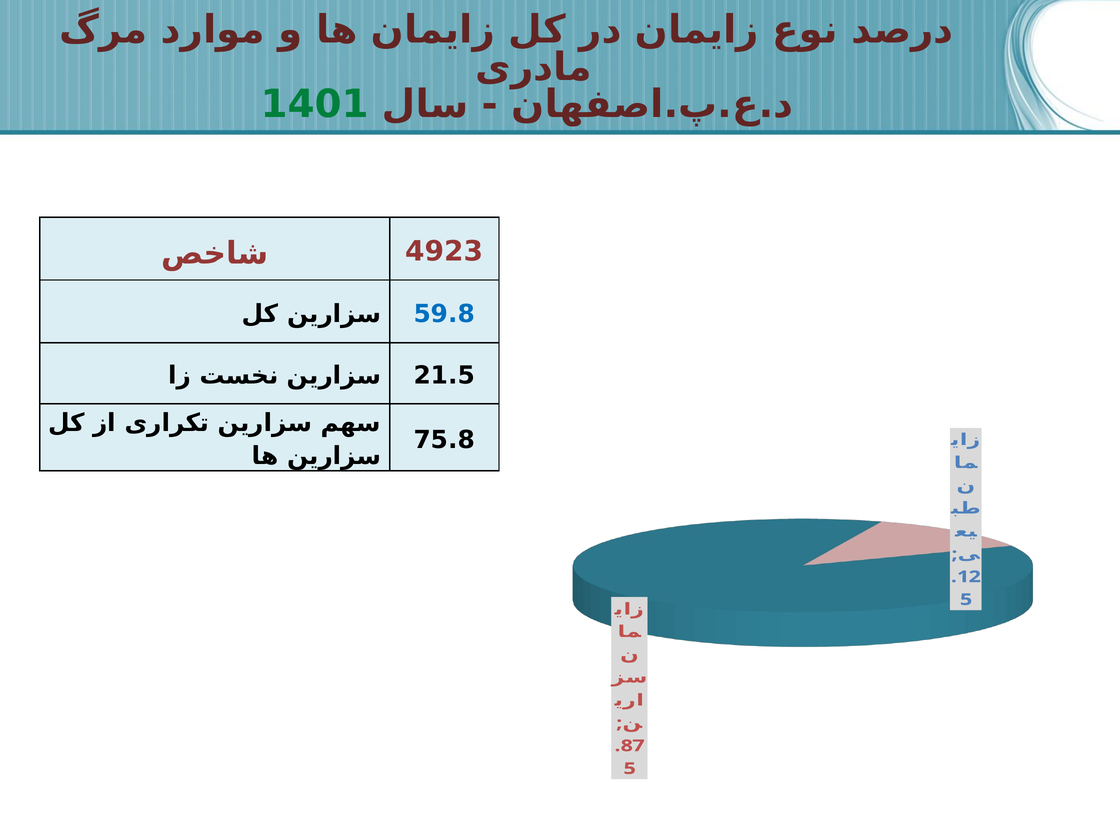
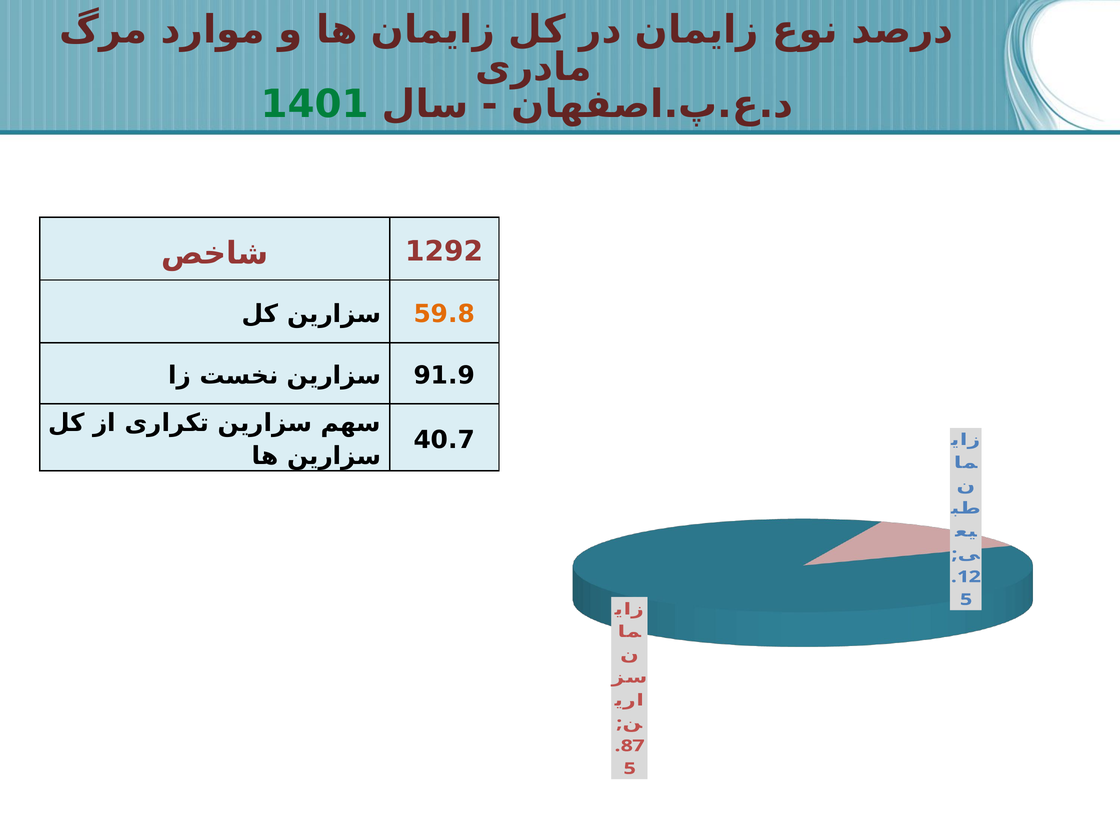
4923: 4923 -> 1292
59.8 colour: blue -> orange
21.5: 21.5 -> 91.9
75.8: 75.8 -> 40.7
